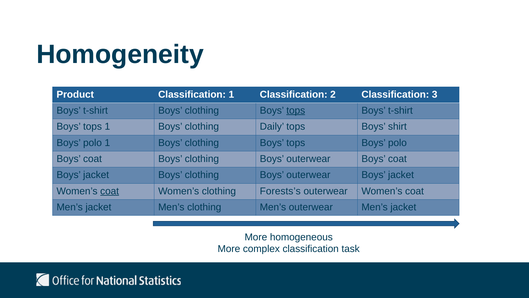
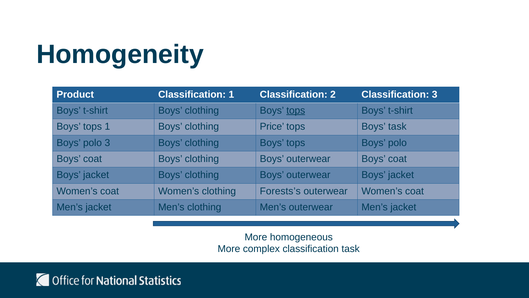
Daily: Daily -> Price
Boys shirt: shirt -> task
polo 1: 1 -> 3
coat at (110, 191) underline: present -> none
